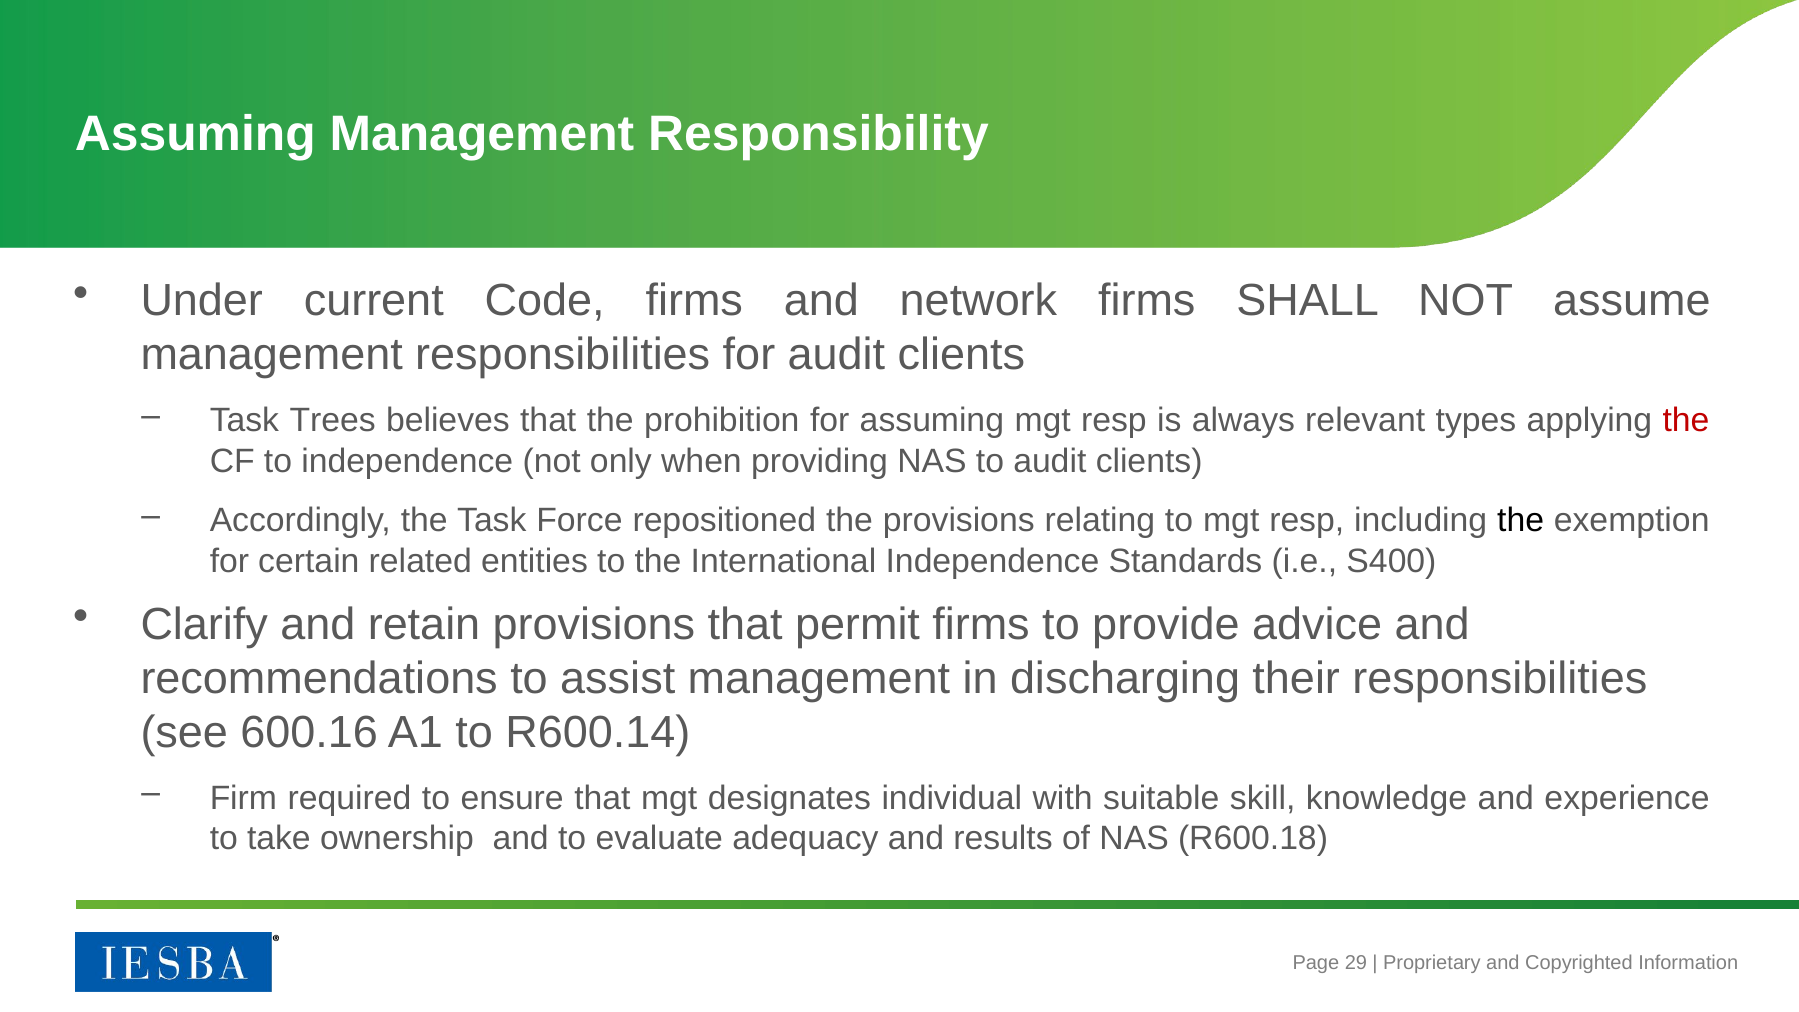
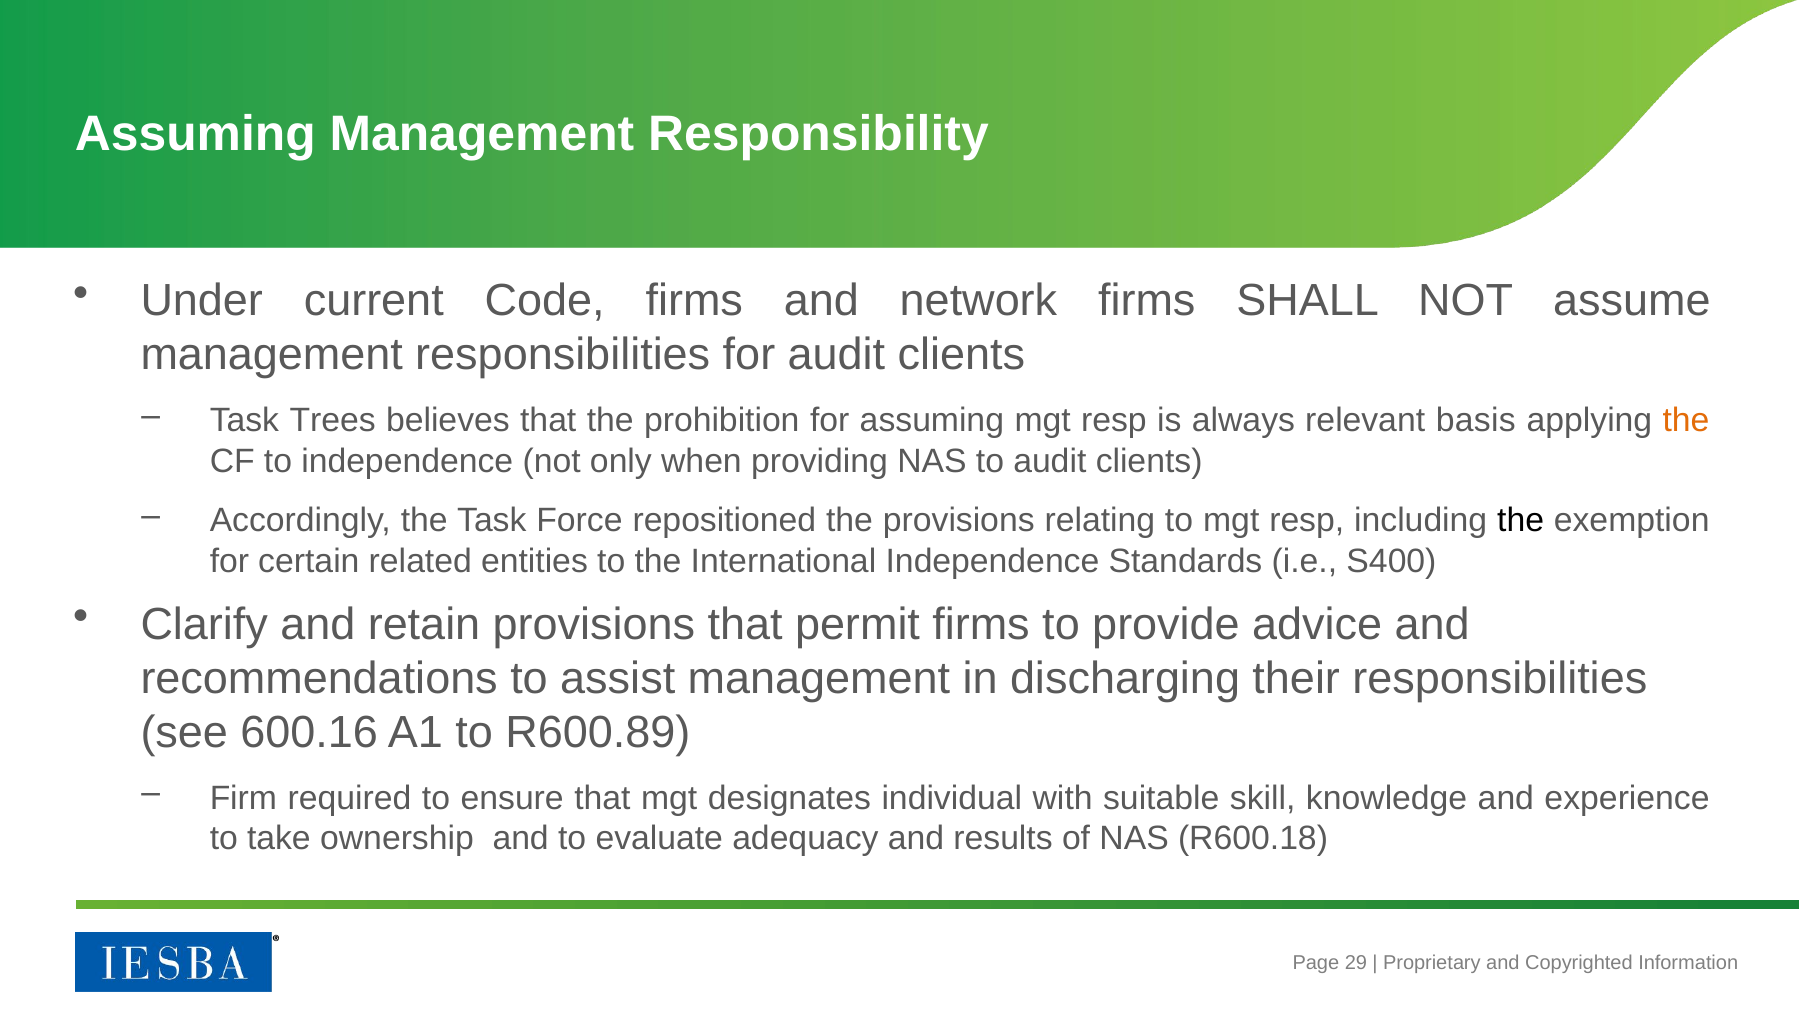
types: types -> basis
the at (1686, 420) colour: red -> orange
R600.14: R600.14 -> R600.89
